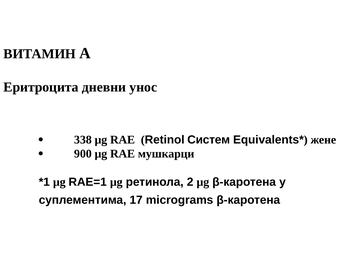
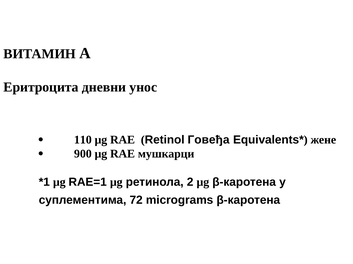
338: 338 -> 110
Систем: Систем -> Говеђа
17: 17 -> 72
